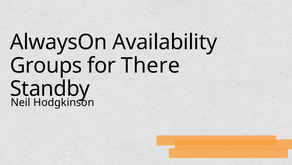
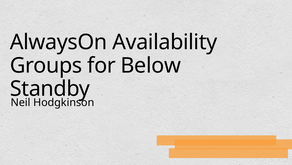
There: There -> Below
